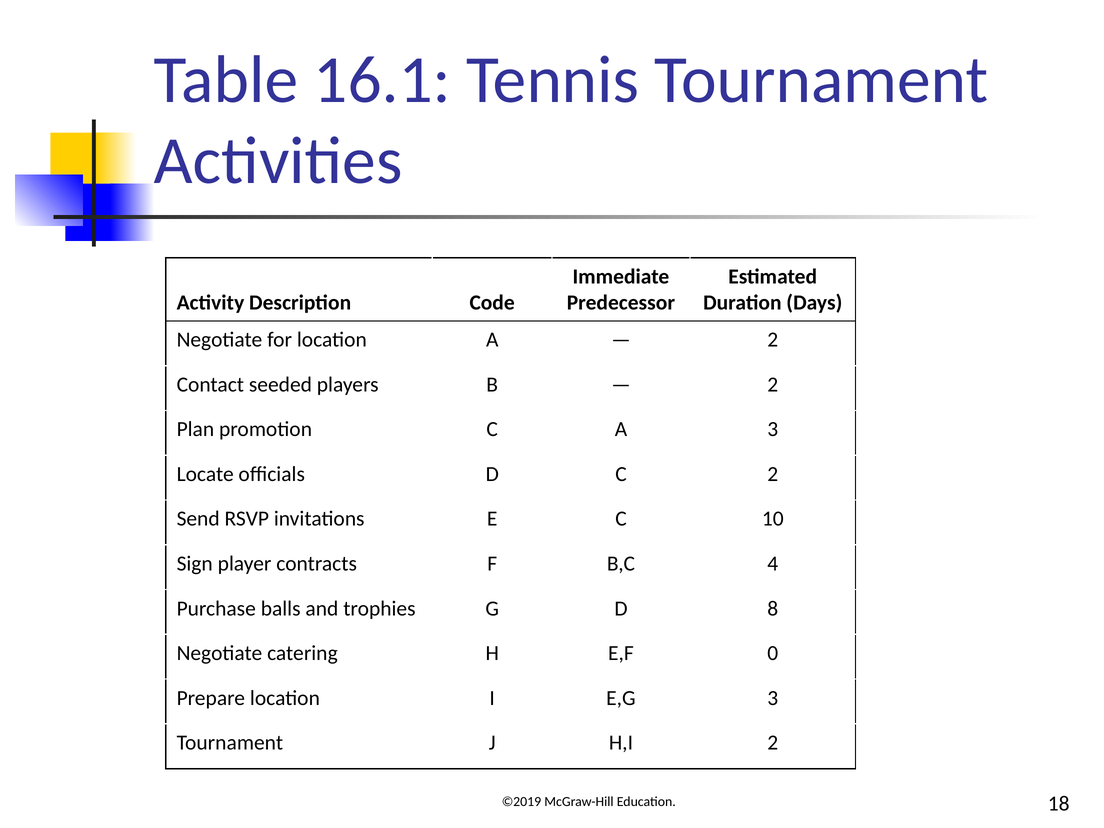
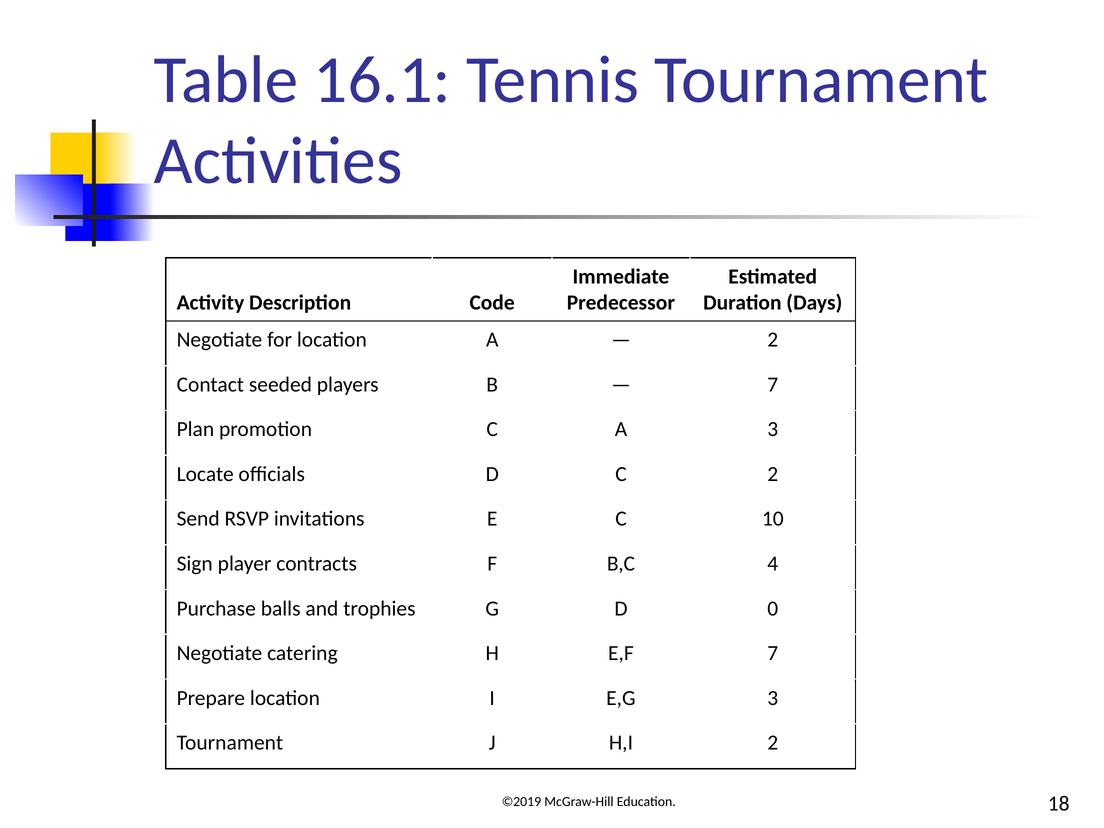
2 at (773, 385): 2 -> 7
8: 8 -> 0
E,F 0: 0 -> 7
